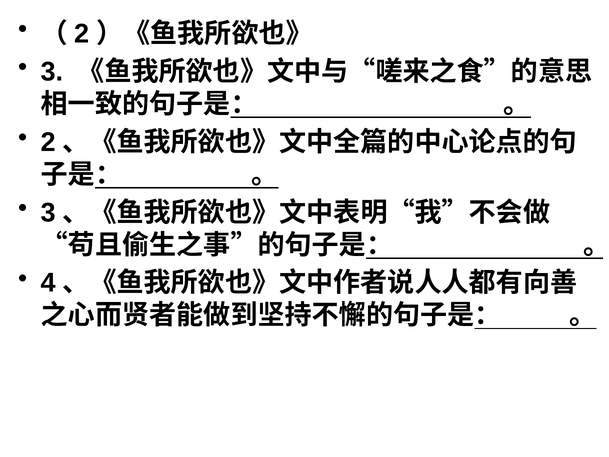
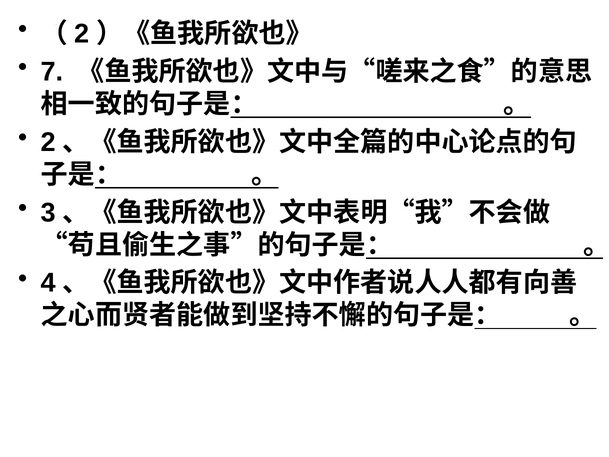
3 at (52, 72): 3 -> 7
